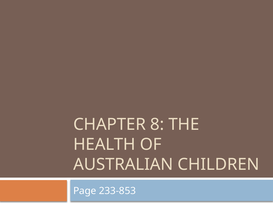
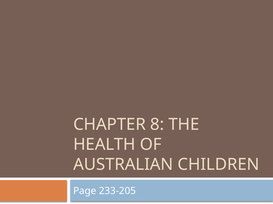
233-853: 233-853 -> 233-205
